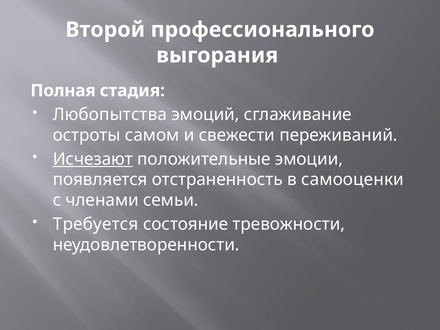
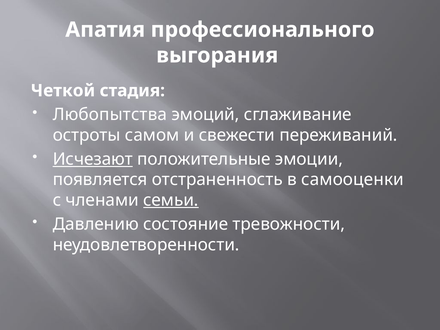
Второй: Второй -> Апатия
Полная: Полная -> Четкой
семьи underline: none -> present
Требуется: Требуется -> Давлению
